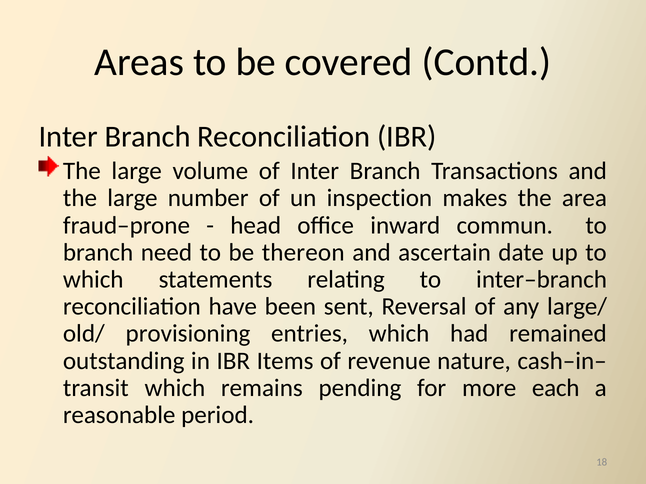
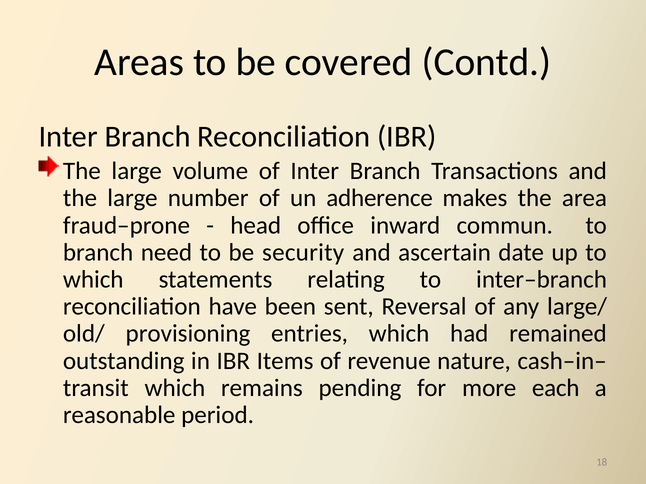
inspection: inspection -> adherence
thereon: thereon -> security
